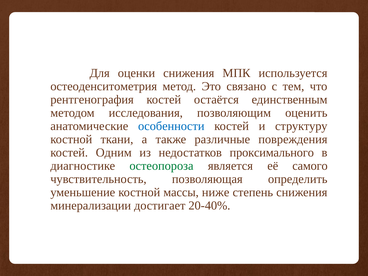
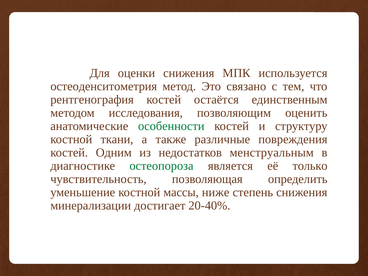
особенности colour: blue -> green
проксимального: проксимального -> менструальным
самого: самого -> только
